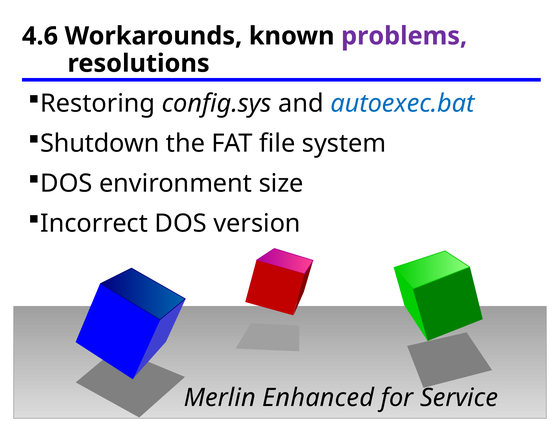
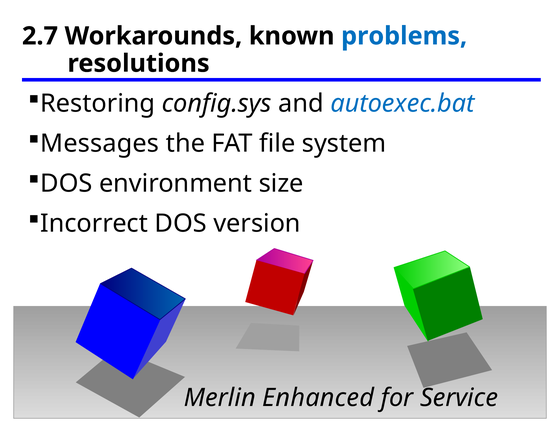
4.6: 4.6 -> 2.7
problems colour: purple -> blue
Shutdown: Shutdown -> Messages
